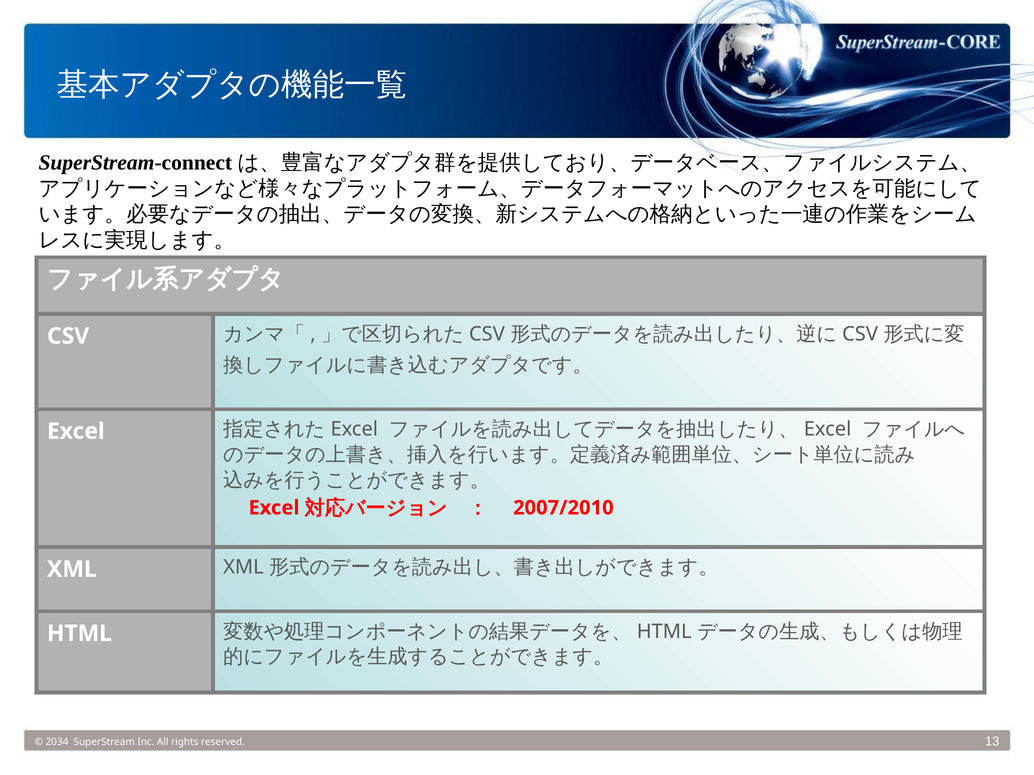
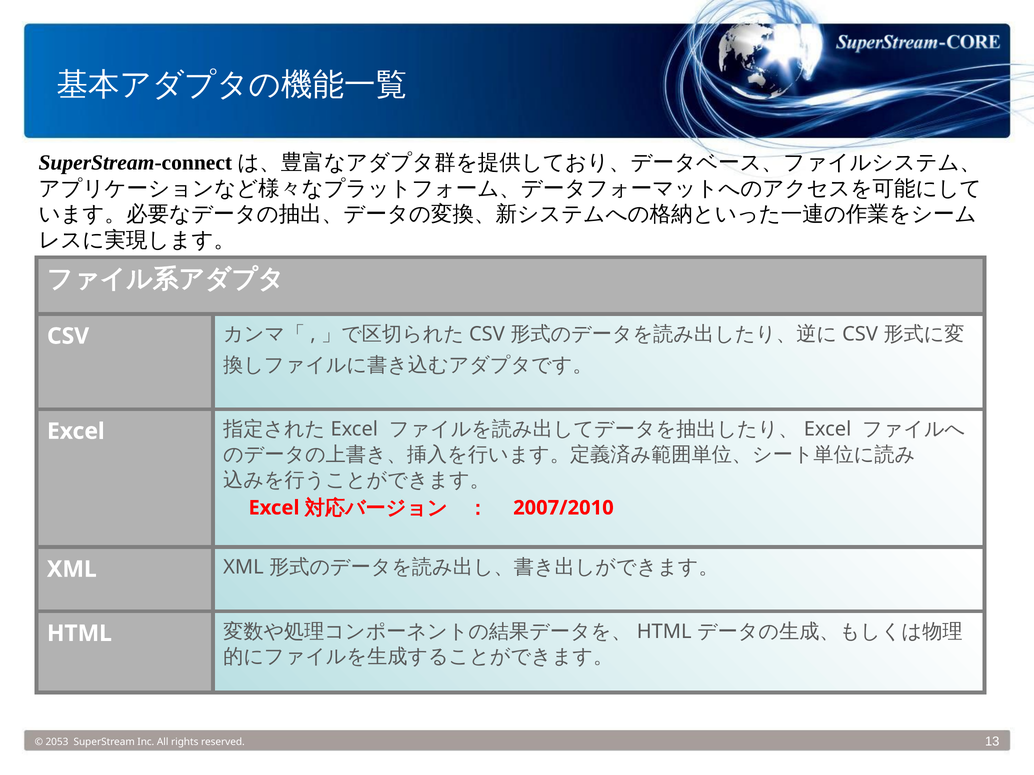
2034: 2034 -> 2053
